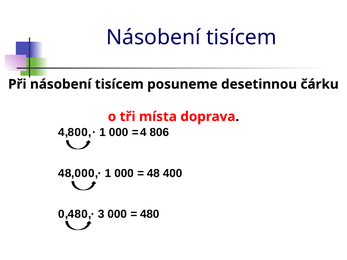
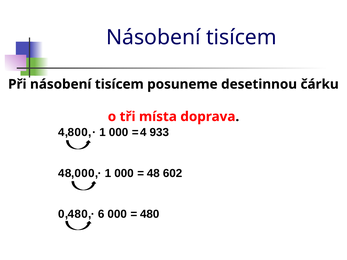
806: 806 -> 933
400: 400 -> 602
3: 3 -> 6
